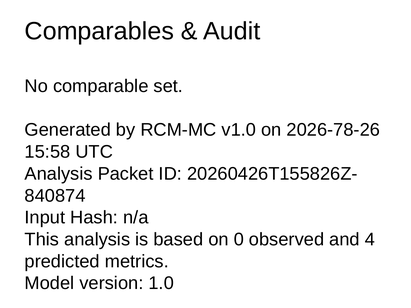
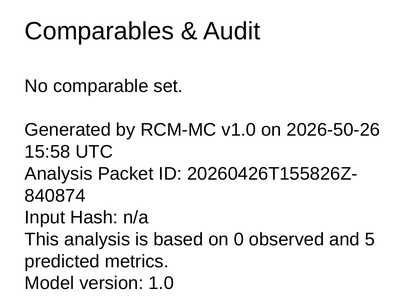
2026-78-26: 2026-78-26 -> 2026-50-26
4: 4 -> 5
